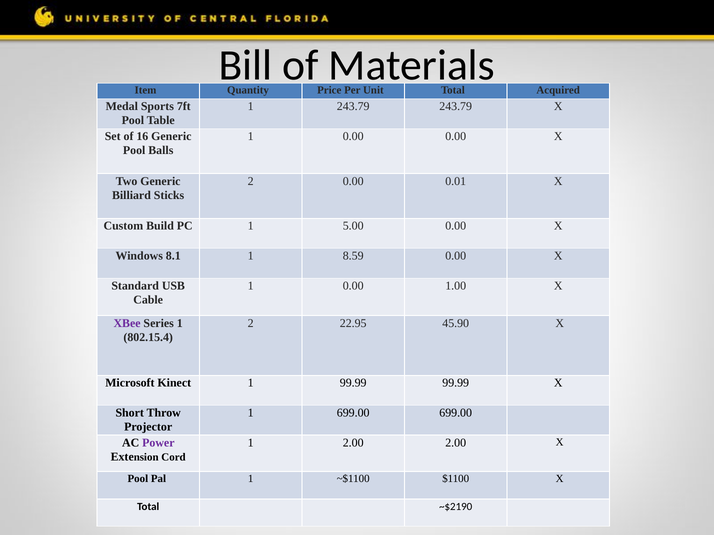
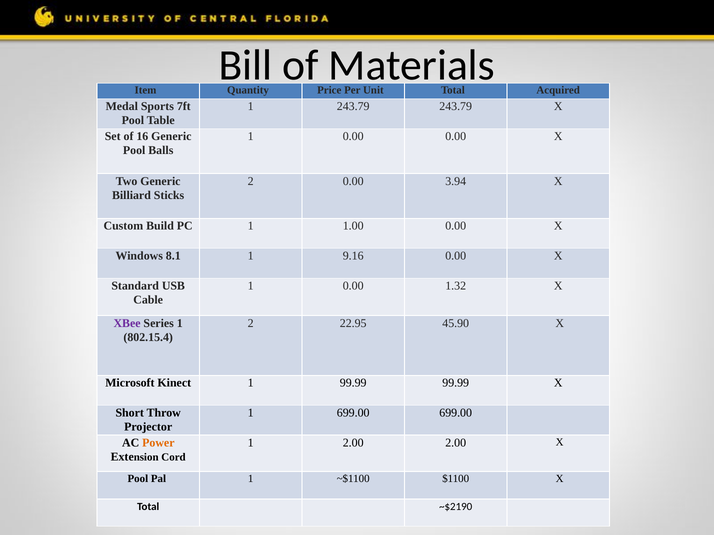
0.01: 0.01 -> 3.94
5.00: 5.00 -> 1.00
8.59: 8.59 -> 9.16
1.00: 1.00 -> 1.32
Power colour: purple -> orange
